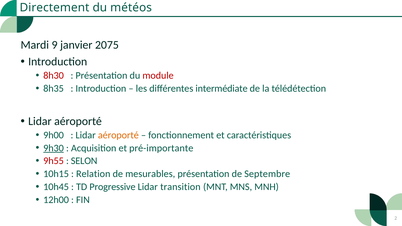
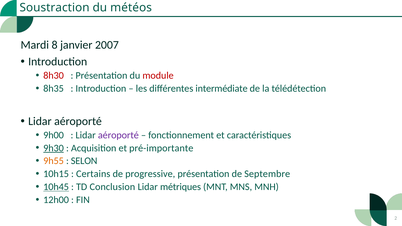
Directement: Directement -> Soustraction
9: 9 -> 8
2075: 2075 -> 2007
aéroporté at (118, 135) colour: orange -> purple
9h55 colour: red -> orange
Relation: Relation -> Certains
mesurables: mesurables -> progressive
10h45 underline: none -> present
Progressive: Progressive -> Conclusion
transition: transition -> métriques
